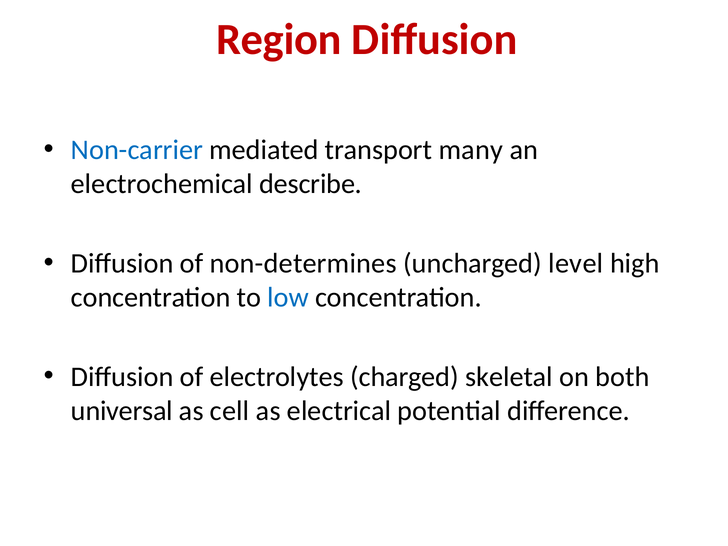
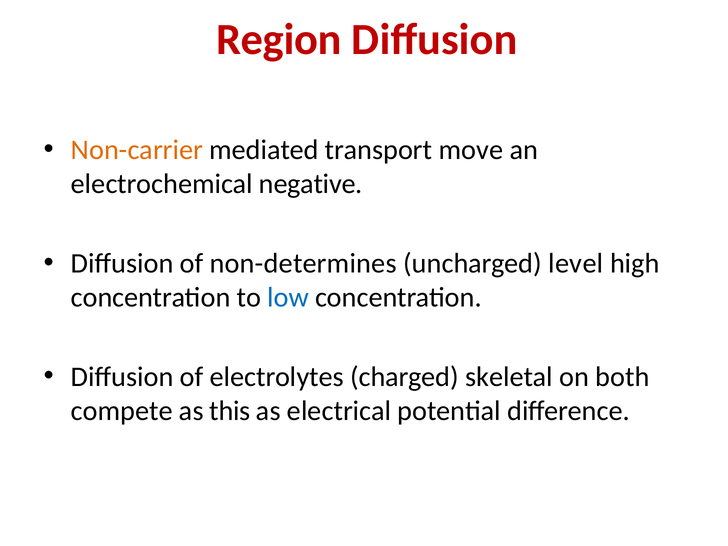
Non-carrier colour: blue -> orange
many: many -> move
describe: describe -> negative
universal: universal -> compete
cell: cell -> this
